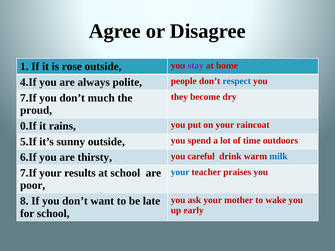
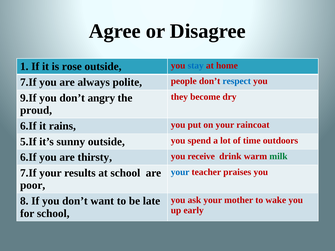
stay colour: purple -> blue
4.If at (28, 82): 4.If -> 7.If
7.If at (28, 98): 7.If -> 9.If
much: much -> angry
0.If at (28, 126): 0.If -> 6.If
careful: careful -> receive
milk colour: blue -> green
